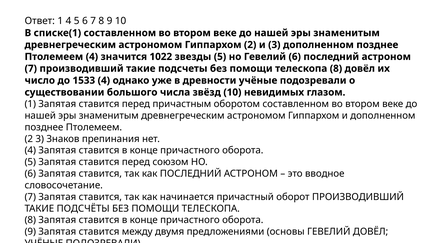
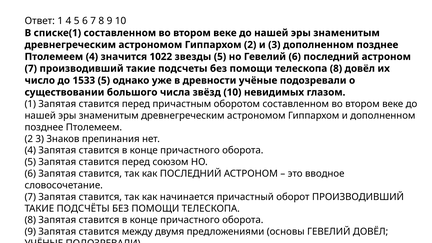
1533 4: 4 -> 5
